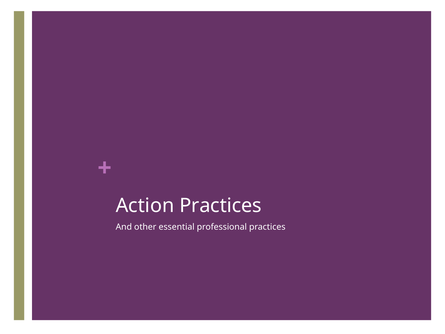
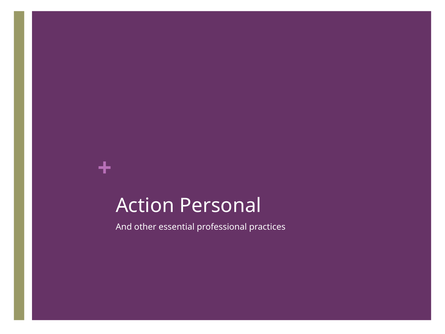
Action Practices: Practices -> Personal
